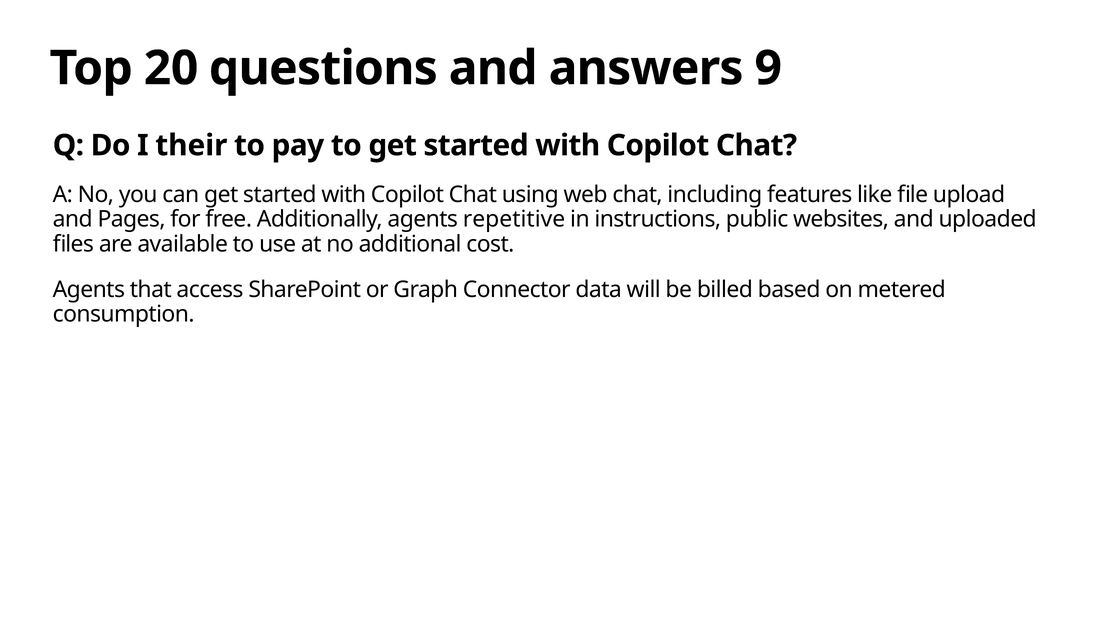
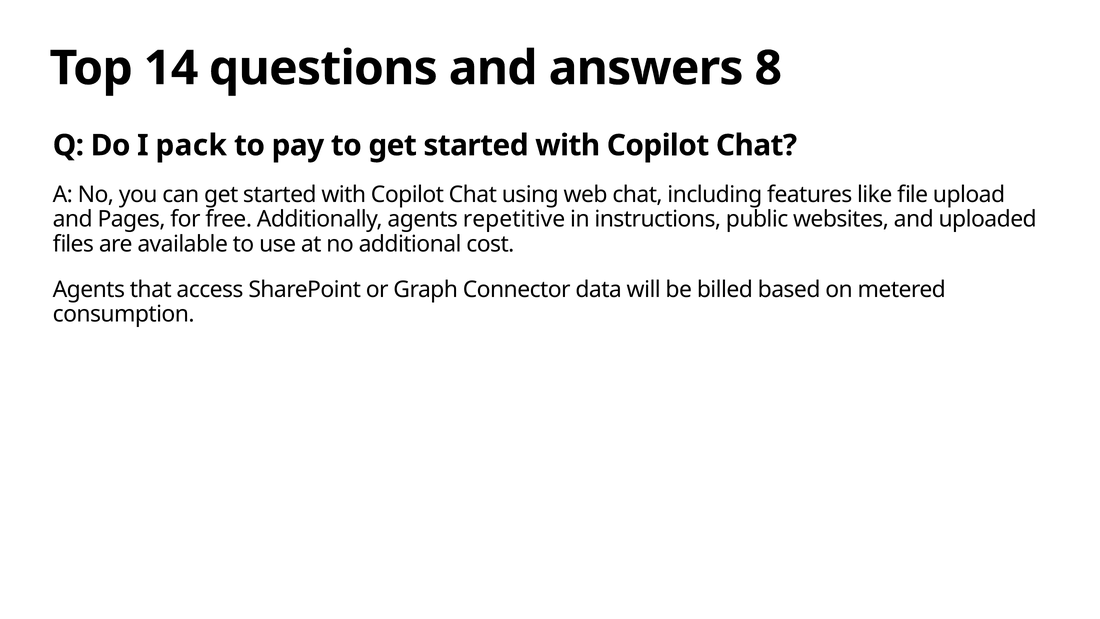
20: 20 -> 14
9: 9 -> 8
their: their -> pack
